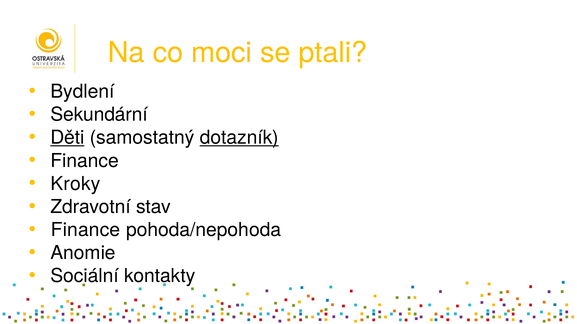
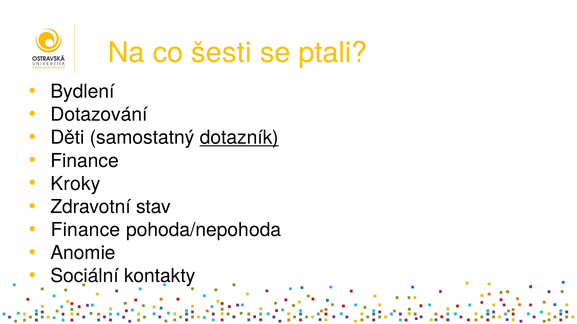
moci: moci -> šesti
Sekundární: Sekundární -> Dotazování
Děti underline: present -> none
